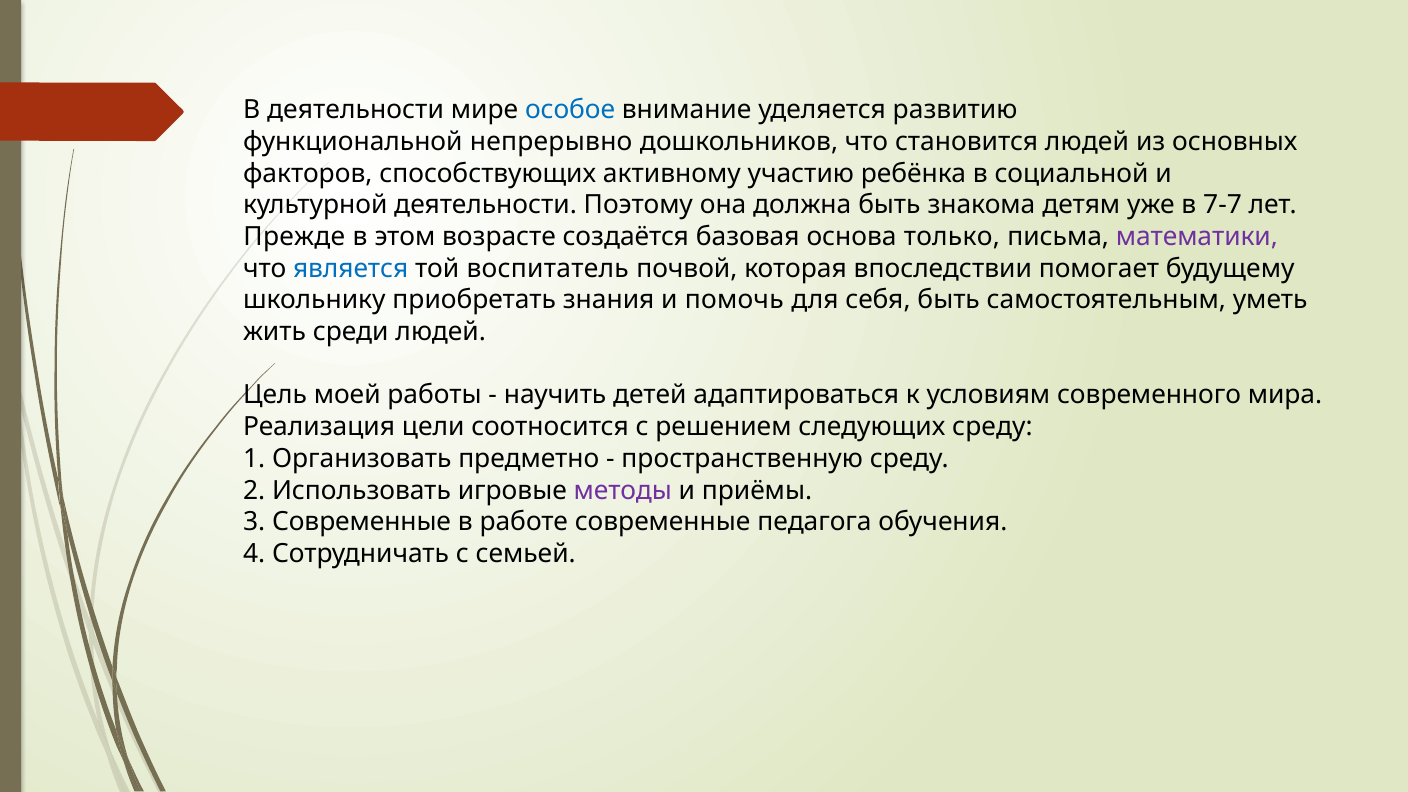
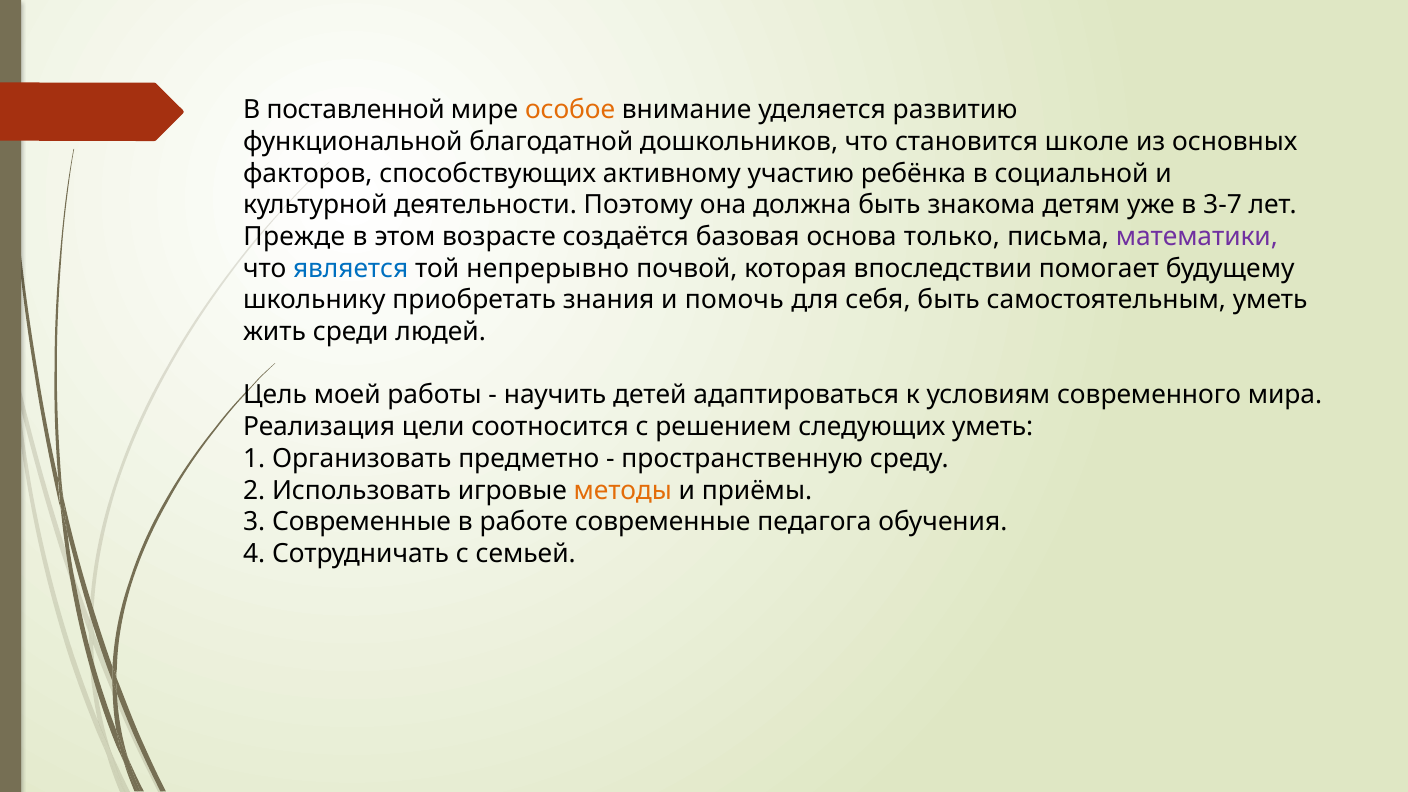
В деятельности: деятельности -> поставленной
особое colour: blue -> orange
непрерывно: непрерывно -> благодатной
становится людей: людей -> школе
7-7: 7-7 -> 3-7
воспитатель: воспитатель -> непрерывно
следующих среду: среду -> уметь
методы colour: purple -> orange
